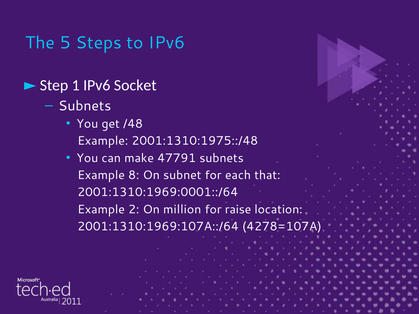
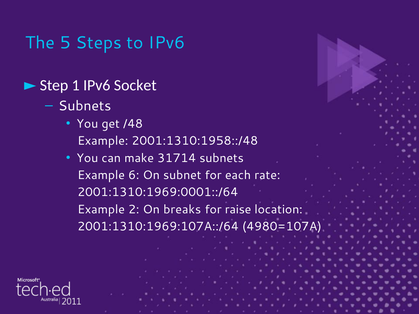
2001:1310:1975::/48: 2001:1310:1975::/48 -> 2001:1310:1958::/48
47791: 47791 -> 31714
8: 8 -> 6
that: that -> rate
million: million -> breaks
4278=107A: 4278=107A -> 4980=107A
